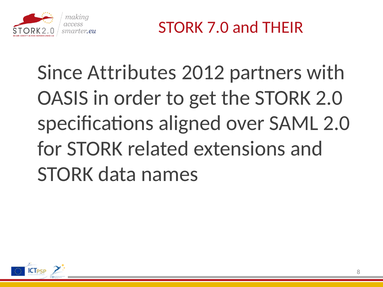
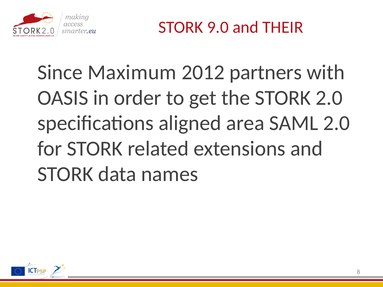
7.0: 7.0 -> 9.0
Attributes: Attributes -> Maximum
over: over -> area
